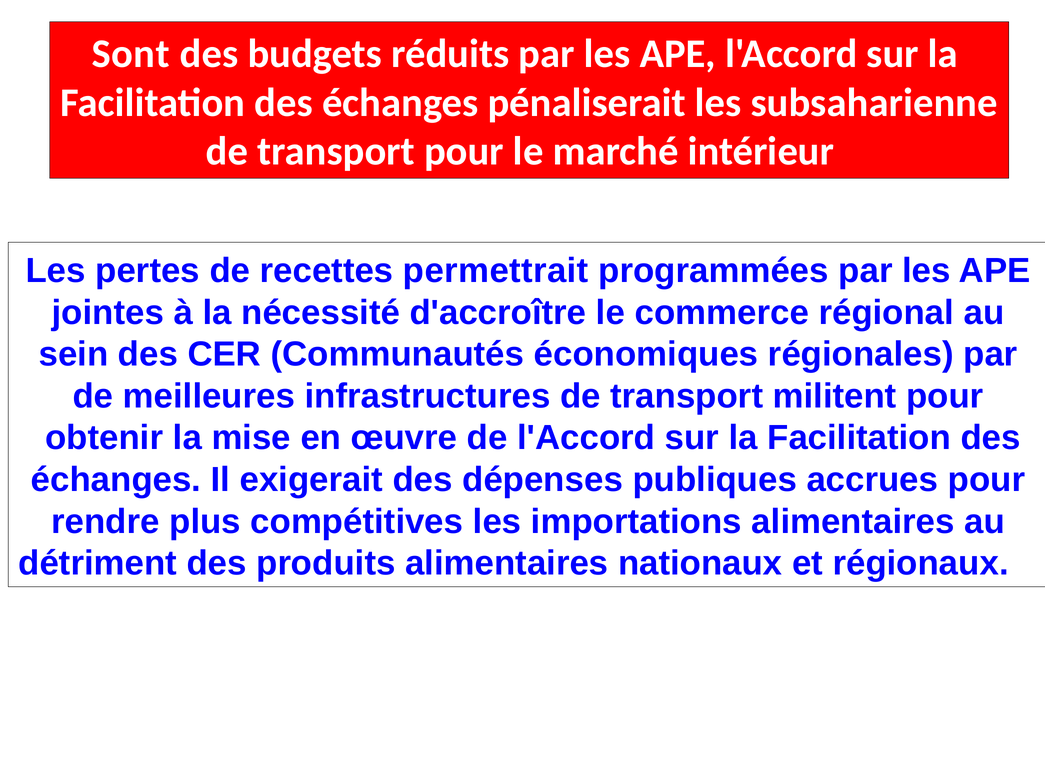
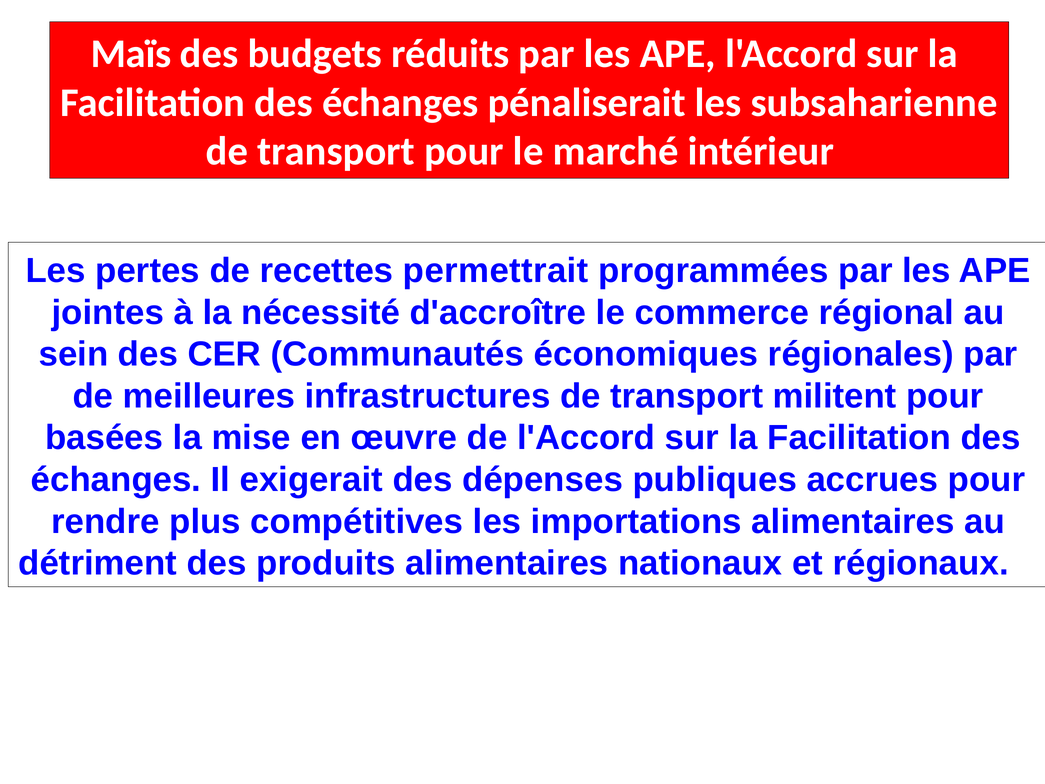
Sont: Sont -> Maïs
obtenir: obtenir -> basées
